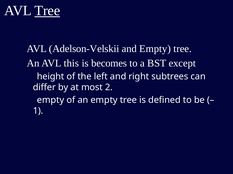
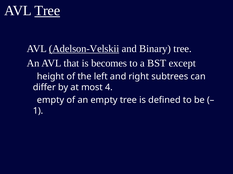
Adelson-Velskii underline: none -> present
and Empty: Empty -> Binary
this: this -> that
2: 2 -> 4
